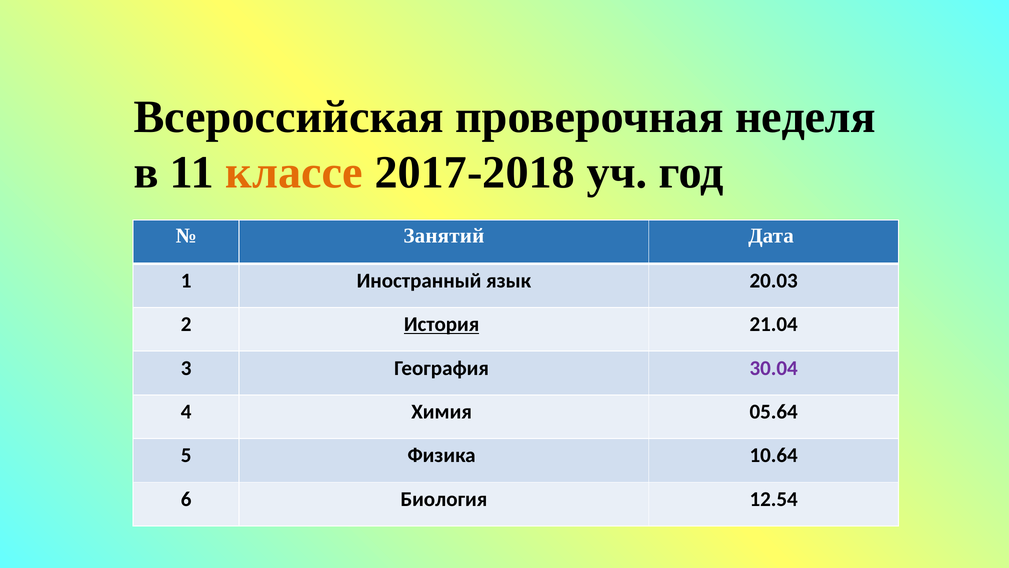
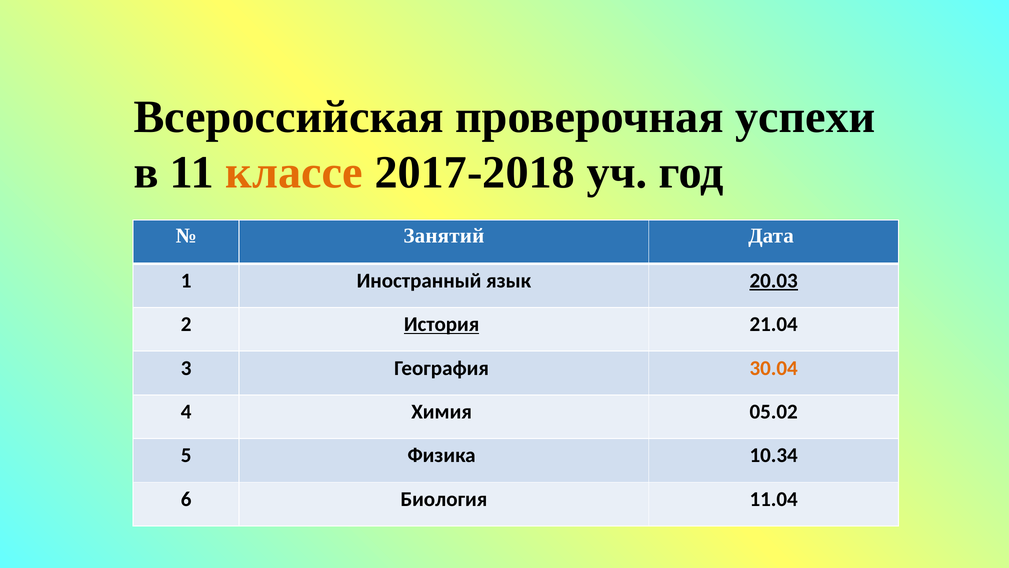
неделя: неделя -> успехи
20.03 underline: none -> present
30.04 colour: purple -> orange
05.64: 05.64 -> 05.02
10.64: 10.64 -> 10.34
12.54: 12.54 -> 11.04
